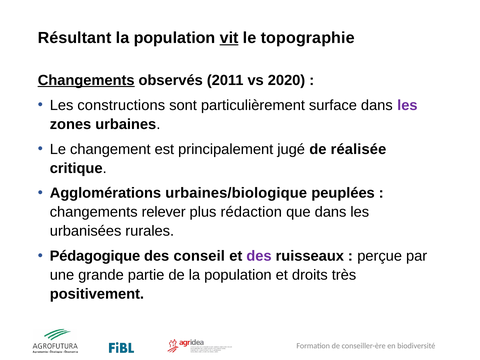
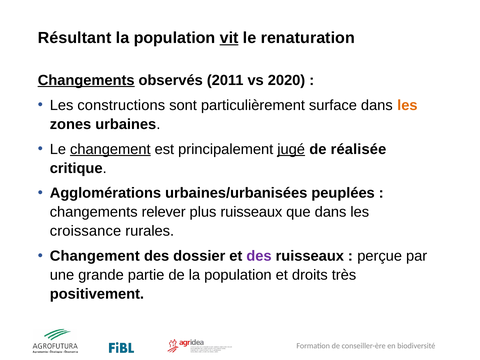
topographie: topographie -> renaturation
les at (407, 105) colour: purple -> orange
changement at (110, 149) underline: none -> present
jugé underline: none -> present
urbaines/biologique: urbaines/biologique -> urbaines/urbanisées
plus rédaction: rédaction -> ruisseaux
urbanisées: urbanisées -> croissance
Pédagogique at (95, 256): Pédagogique -> Changement
conseil: conseil -> dossier
